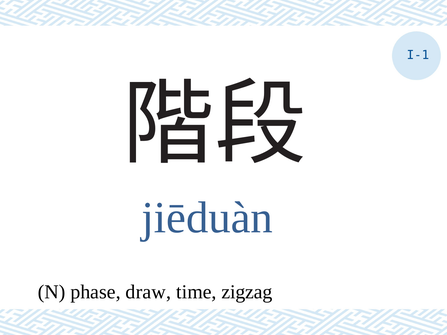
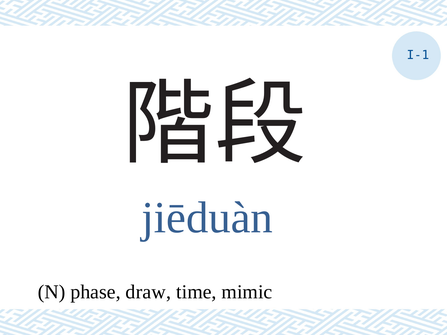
zigzag: zigzag -> mimic
